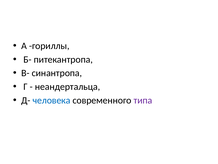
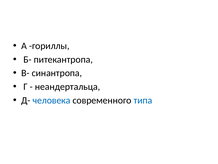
типа colour: purple -> blue
